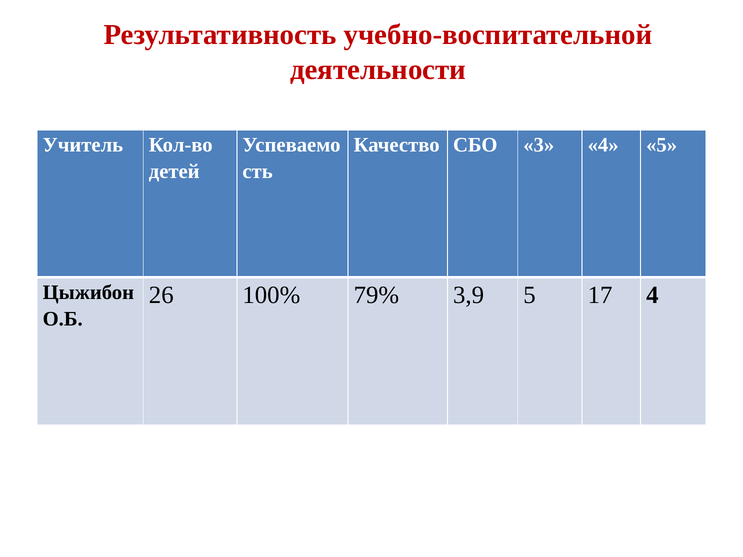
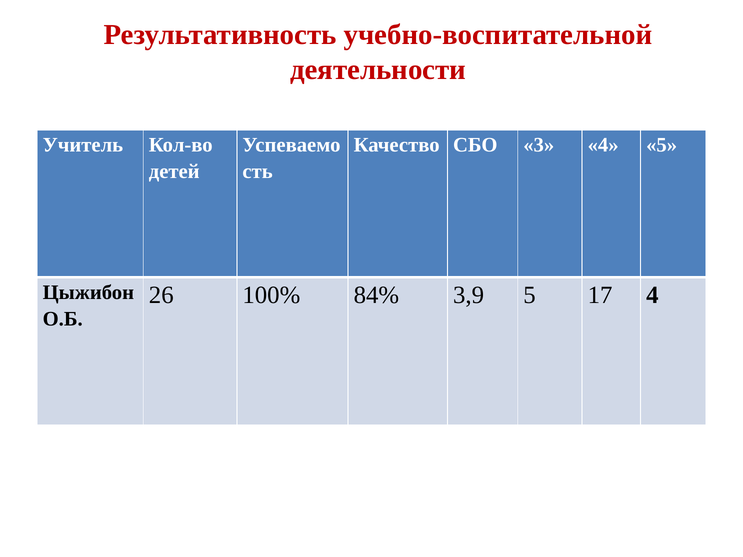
79%: 79% -> 84%
